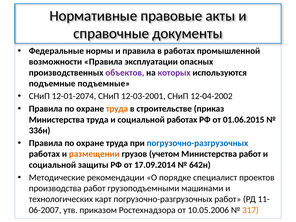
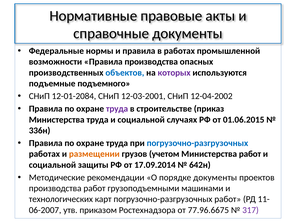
Правила эксплуатации: эксплуатации -> производства
объектов colour: purple -> blue
подъемные подъемные: подъемные -> подъемного
12-01-2074: 12-01-2074 -> 12-01-2084
труда at (117, 109) colour: orange -> purple
социальной работах: работах -> случаях
порядке специалист: специалист -> документы
10.05.2006: 10.05.2006 -> 77.96.6675
317 colour: orange -> purple
